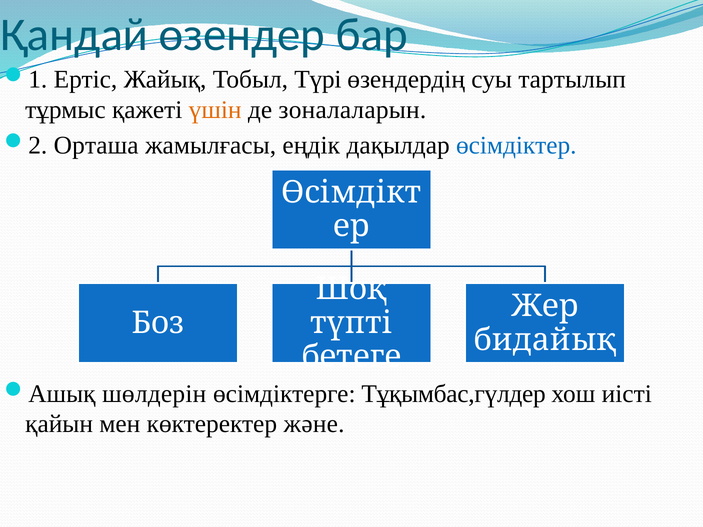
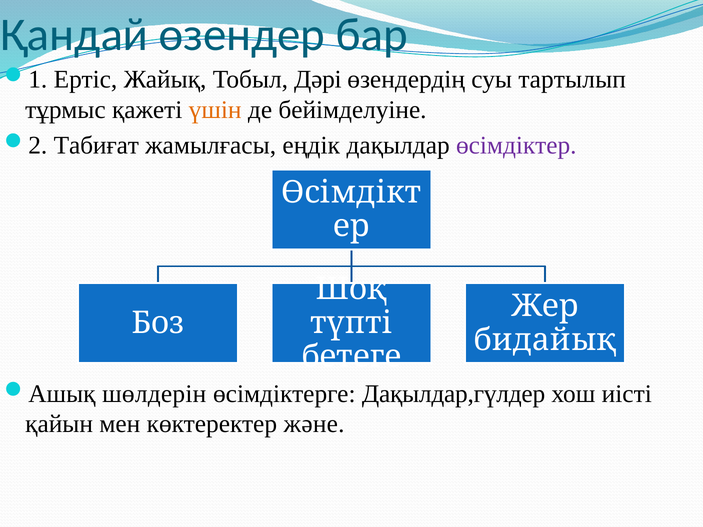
Түрі: Түрі -> Дәрі
зоналаларын: зоналаларын -> бейімделуіне
Орташа: Орташа -> Табиғат
өсімдіктер colour: blue -> purple
Тұқымбас,гүлдер: Тұқымбас,гүлдер -> Дақылдар,гүлдер
